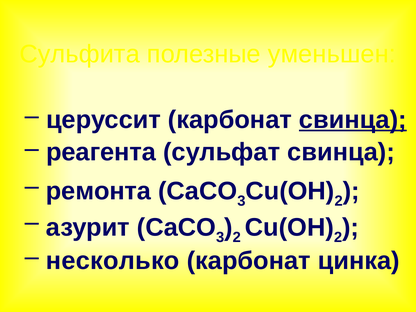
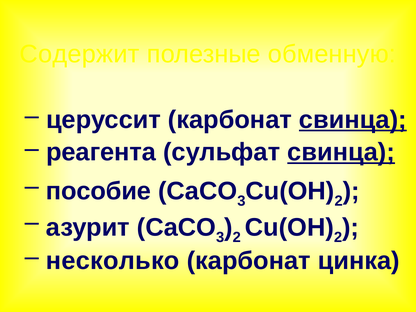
Сульфита: Сульфита -> Содержит
уменьшен: уменьшен -> обменную
свинца at (341, 152) underline: none -> present
ремонта: ремонта -> пособие
